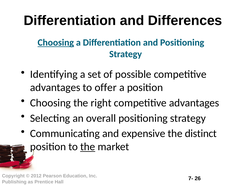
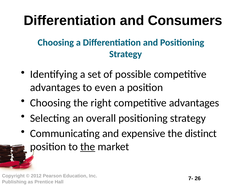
Differences: Differences -> Consumers
Choosing at (56, 42) underline: present -> none
offer: offer -> even
